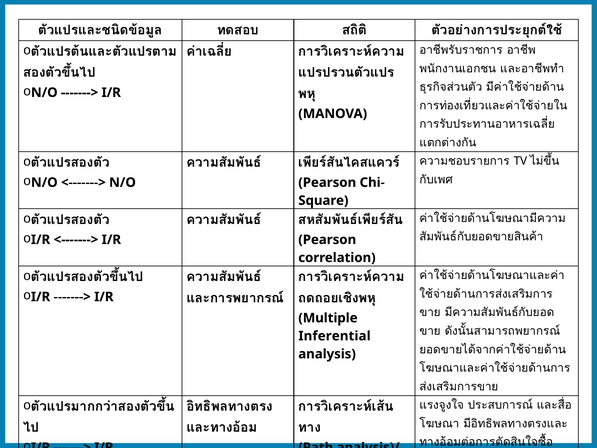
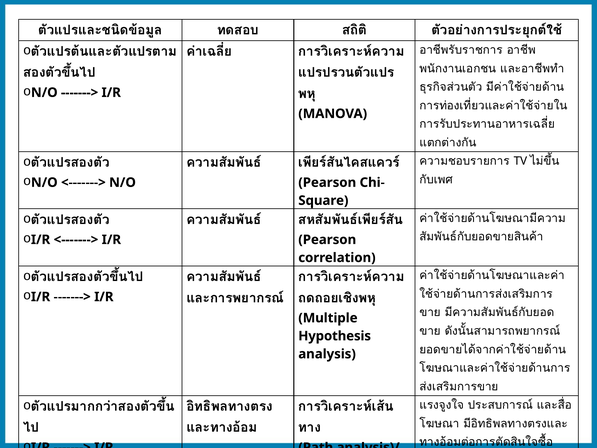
Inferential: Inferential -> Hypothesis
